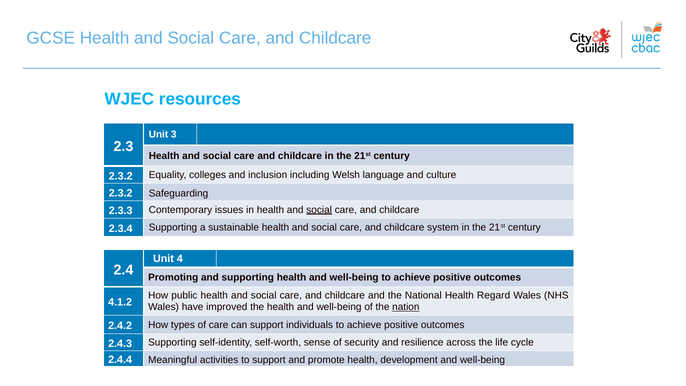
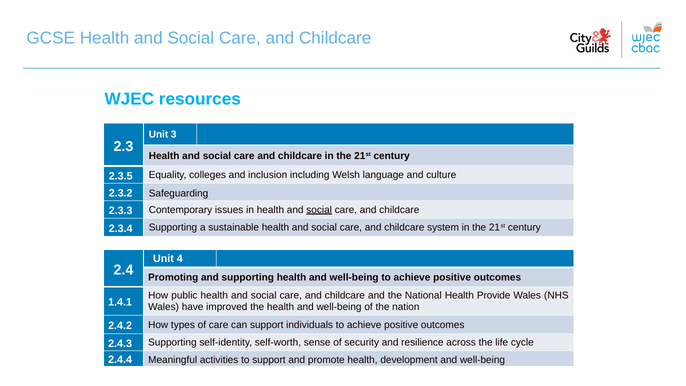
2.3.2 at (121, 176): 2.3.2 -> 2.3.5
Regard: Regard -> Provide
4.1.2: 4.1.2 -> 1.4.1
nation underline: present -> none
